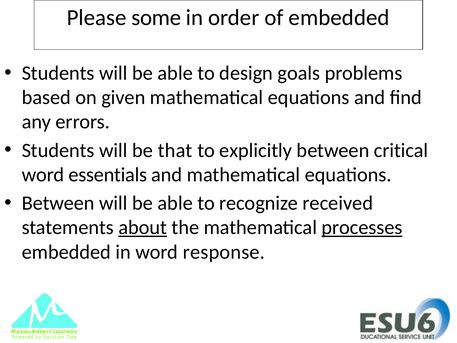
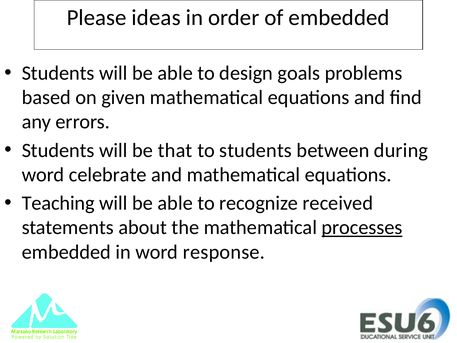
some: some -> ideas
to explicitly: explicitly -> students
critical: critical -> during
essentials: essentials -> celebrate
Between at (58, 203): Between -> Teaching
about underline: present -> none
